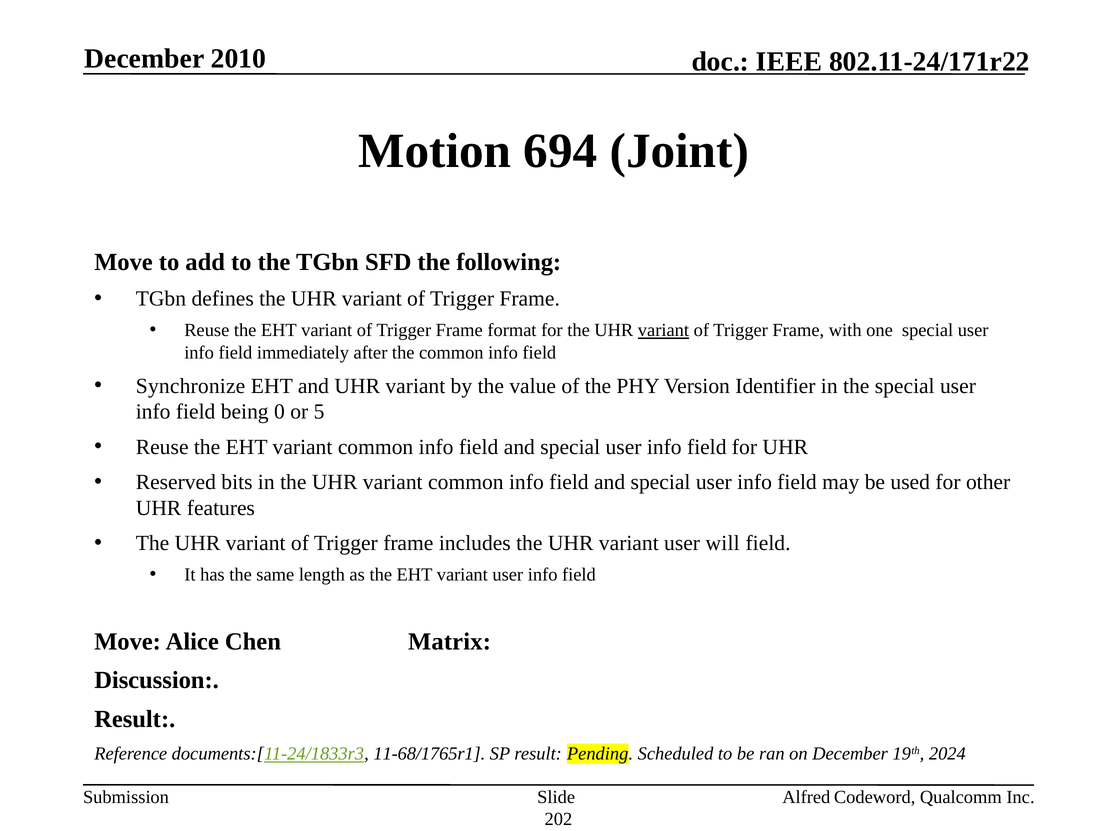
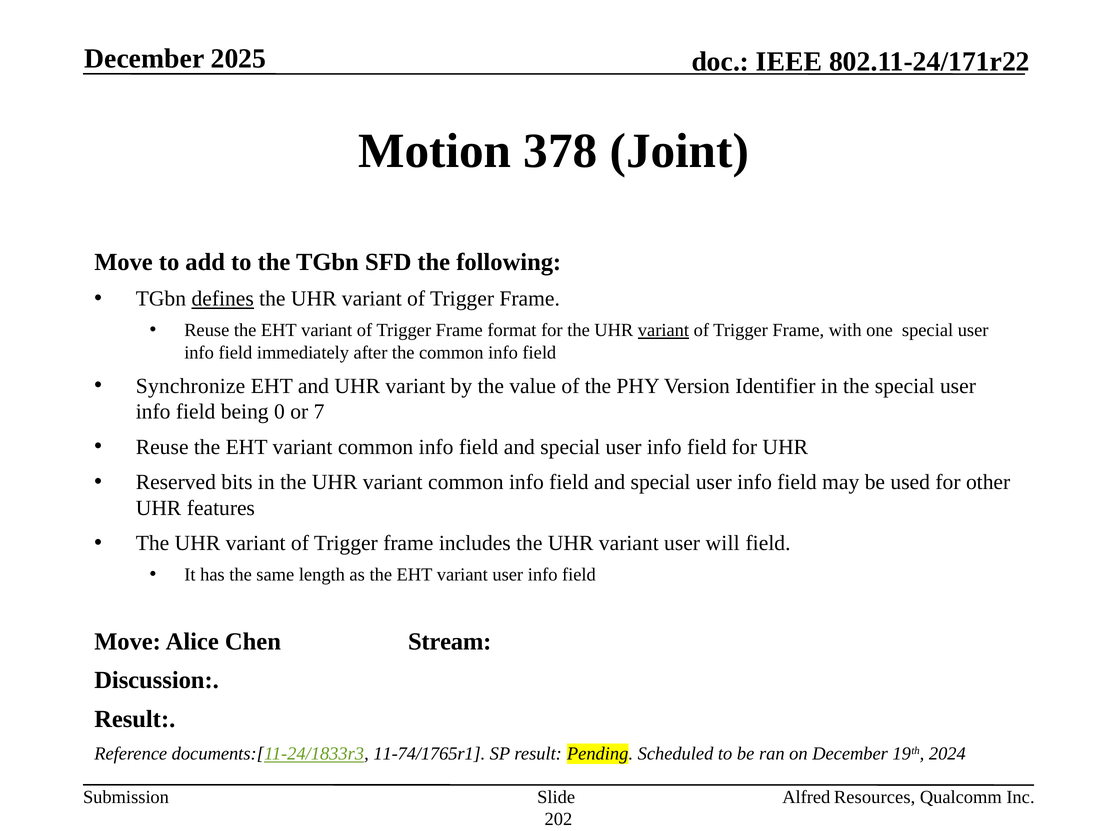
2010: 2010 -> 2025
694: 694 -> 378
defines underline: none -> present
5: 5 -> 7
Matrix: Matrix -> Stream
11-68/1765r1: 11-68/1765r1 -> 11-74/1765r1
Codeword: Codeword -> Resources
